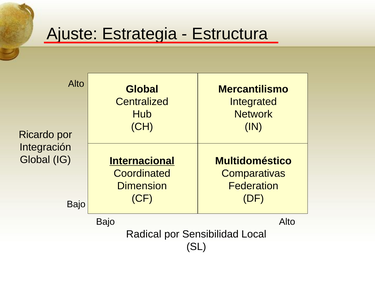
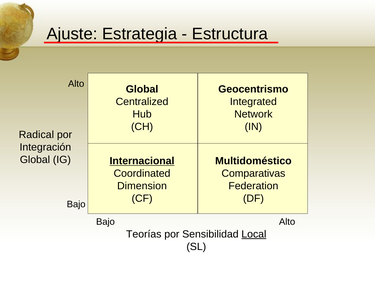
Mercantilismo: Mercantilismo -> Geocentrismo
Ricardo: Ricardo -> Radical
Radical: Radical -> Teorías
Local underline: none -> present
